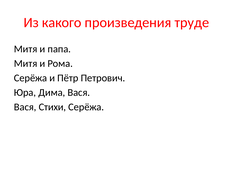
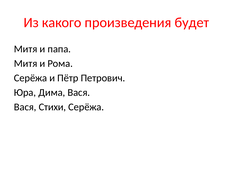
труде: труде -> будет
